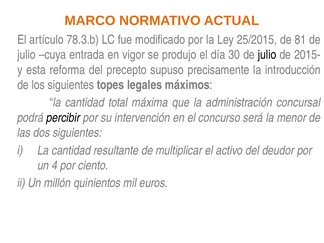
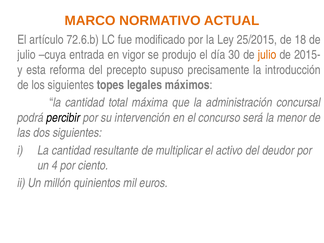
78.3.b: 78.3.b -> 72.6.b
81: 81 -> 18
julio at (267, 55) colour: black -> orange
